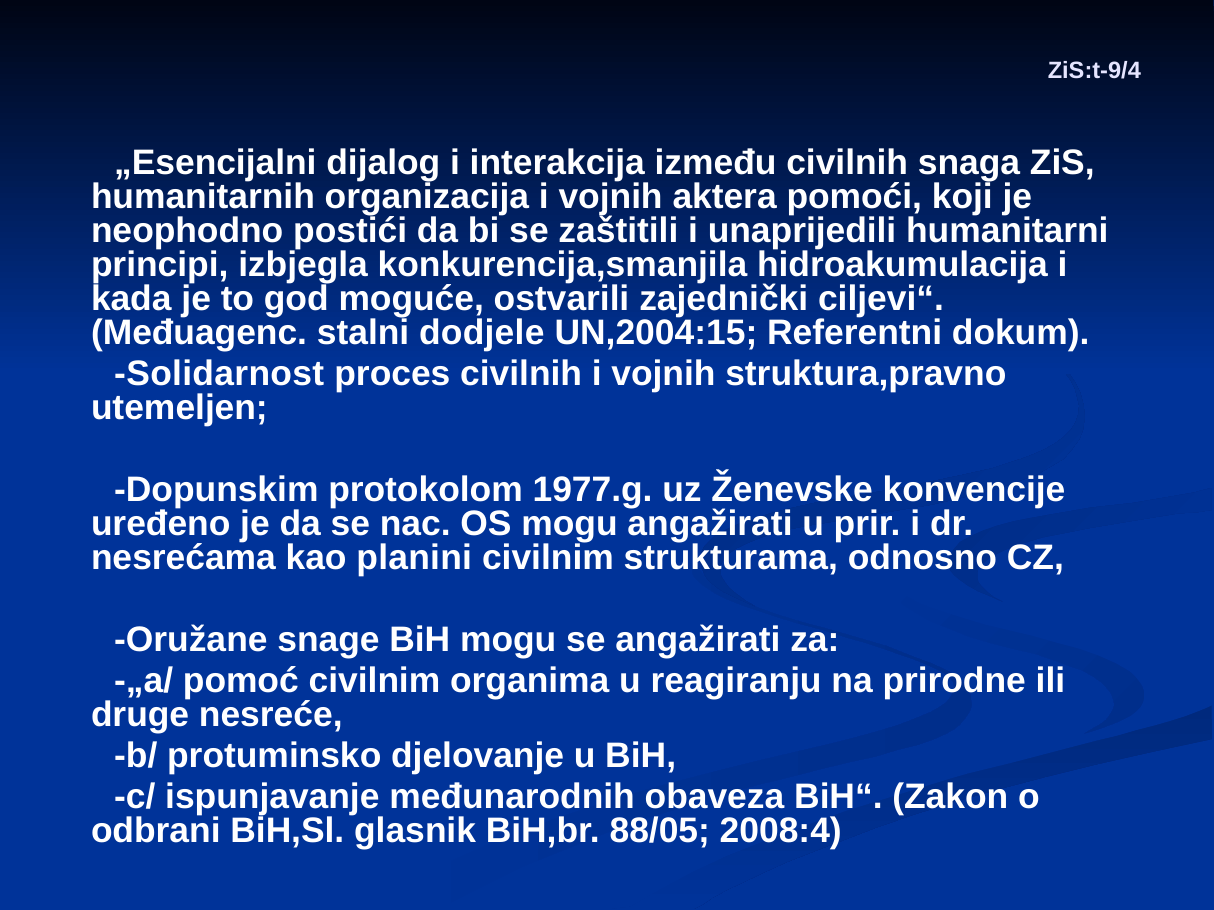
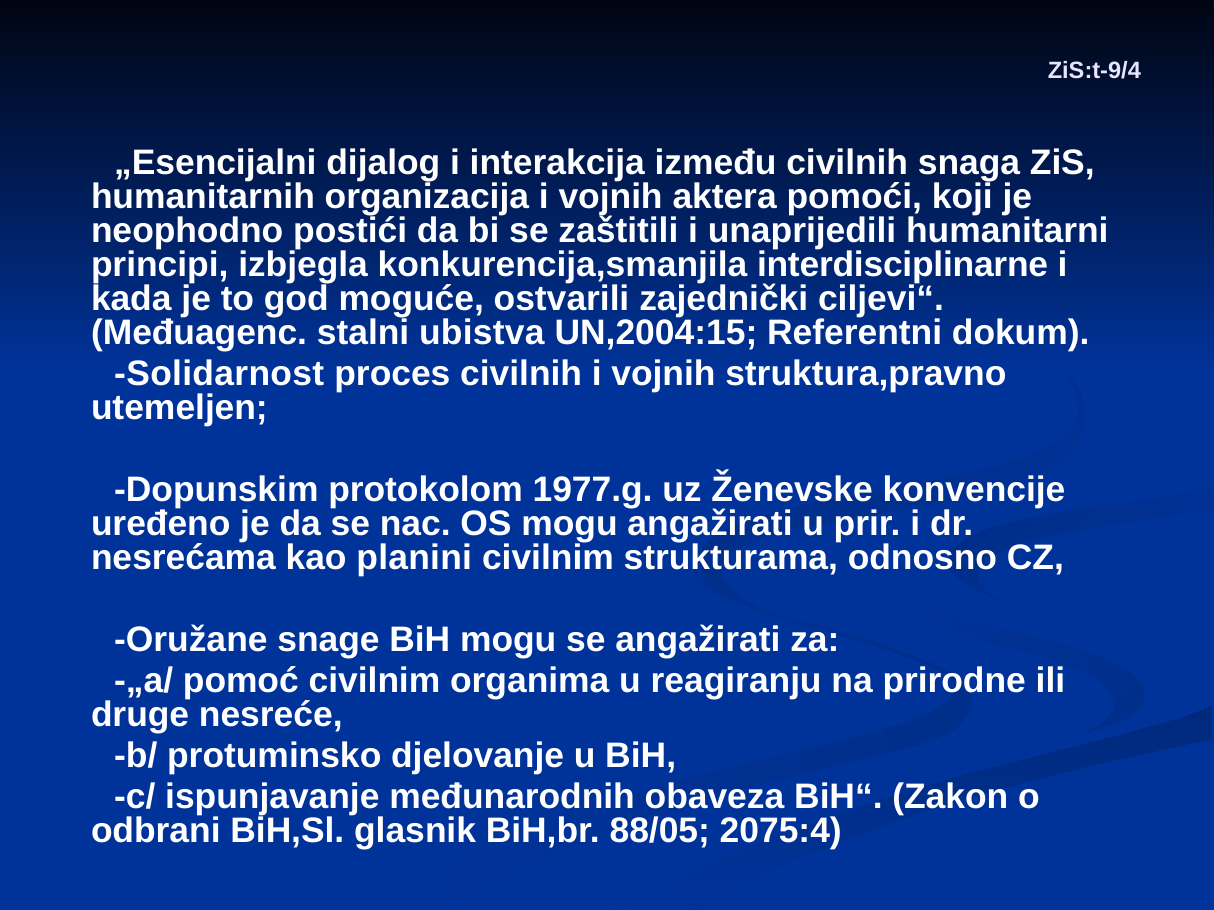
hidroakumulacija: hidroakumulacija -> interdisciplinarne
dodjele: dodjele -> ubistva
2008:4: 2008:4 -> 2075:4
